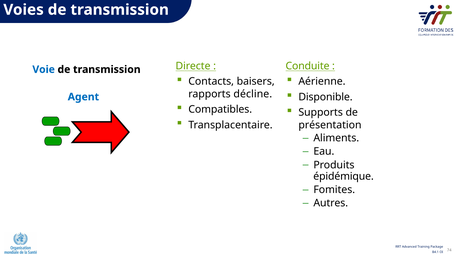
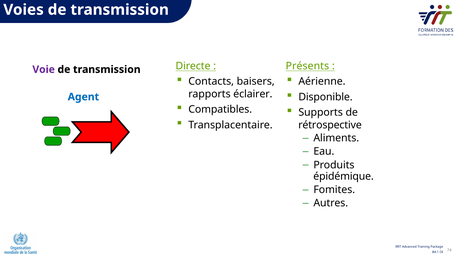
Conduite: Conduite -> Présents
Voie colour: blue -> purple
décline: décline -> éclairer
présentation: présentation -> rétrospective
